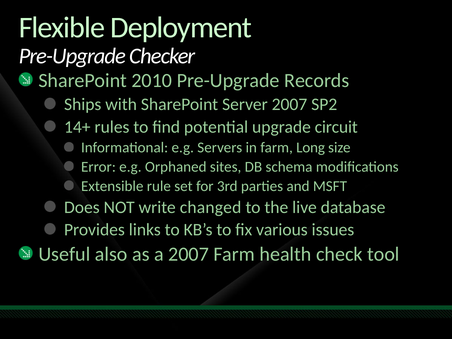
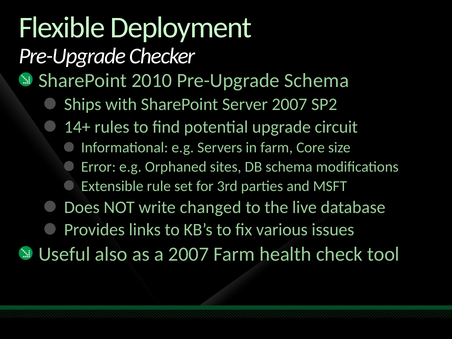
Pre-Upgrade Records: Records -> Schema
Long: Long -> Core
